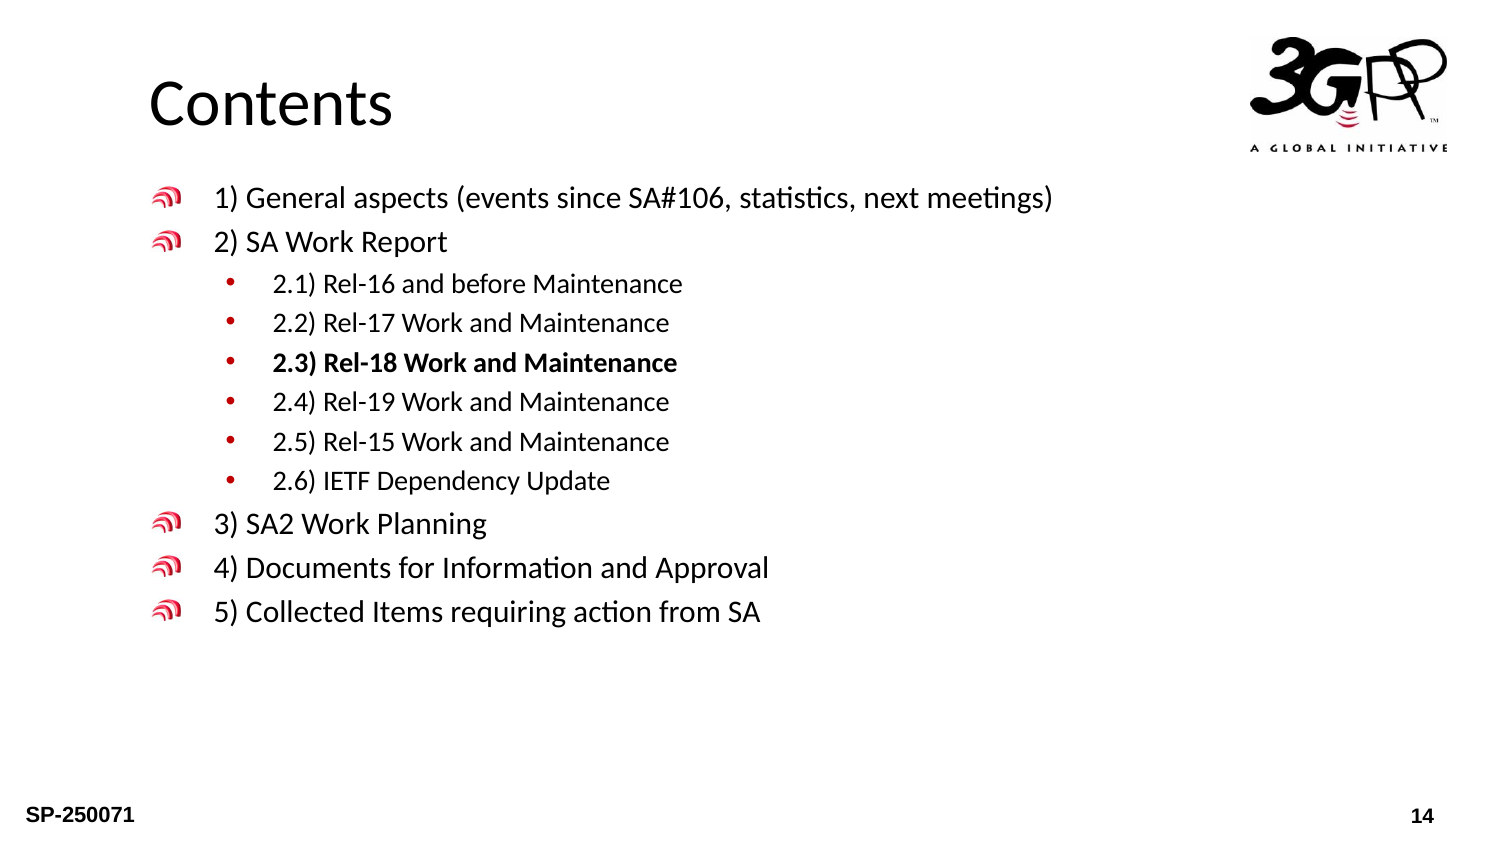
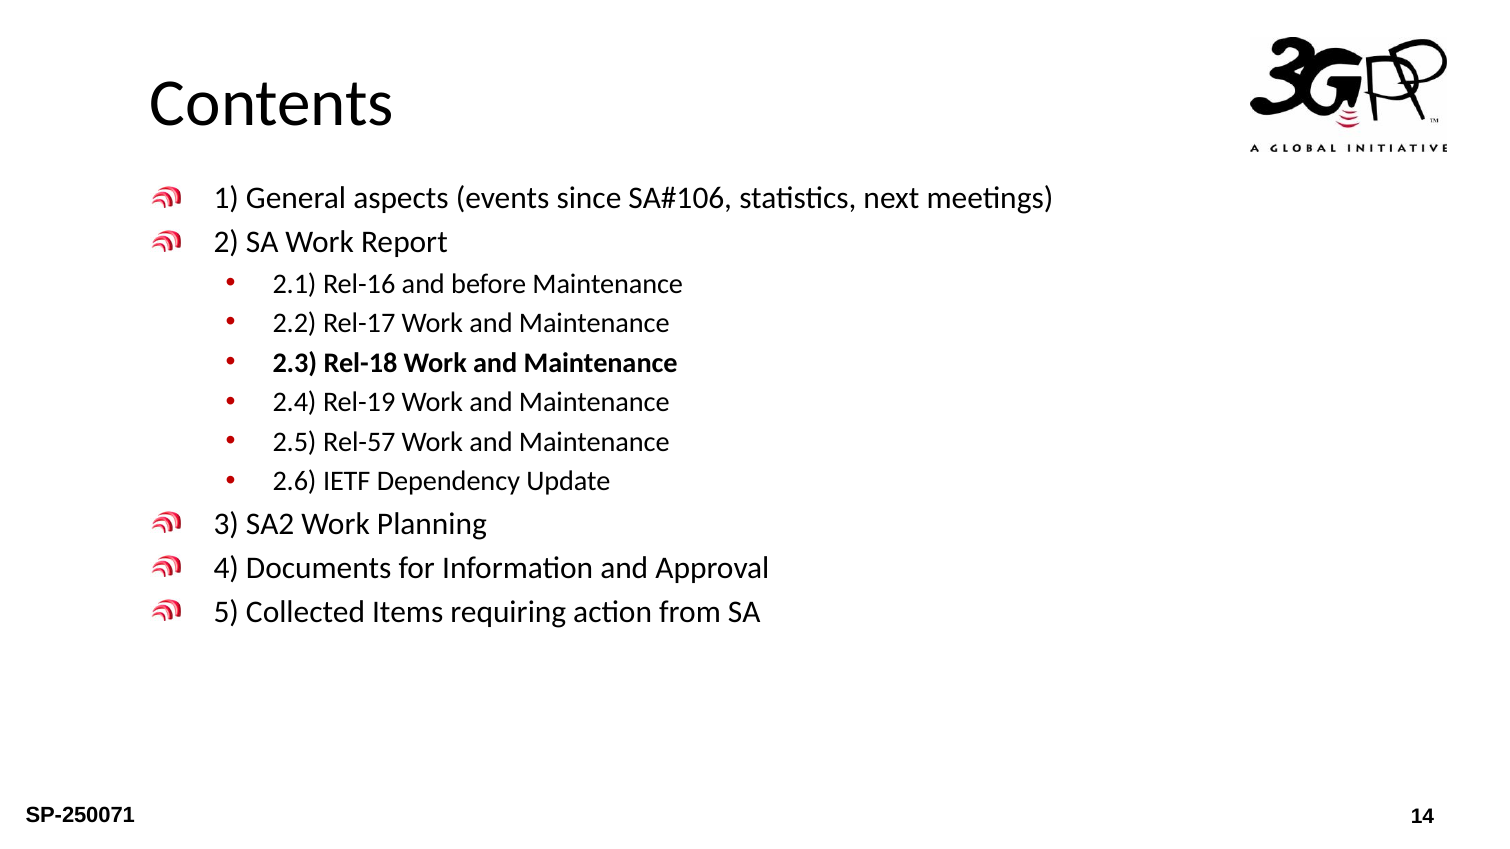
Rel-15: Rel-15 -> Rel-57
